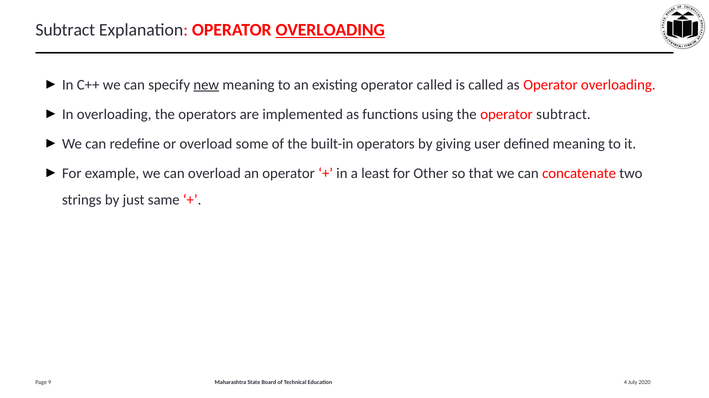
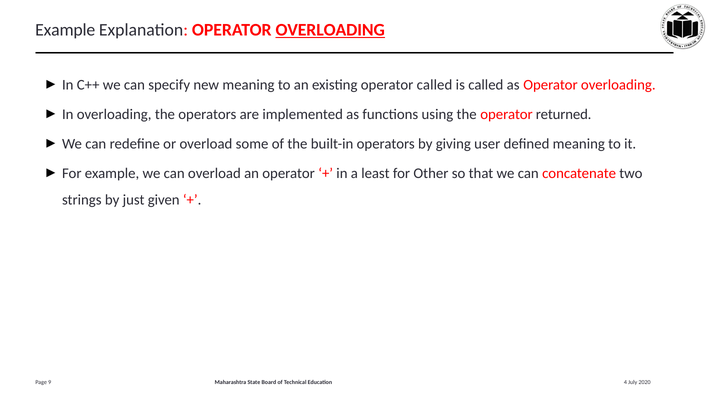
Subtract at (65, 30): Subtract -> Example
new underline: present -> none
operator subtract: subtract -> returned
same: same -> given
